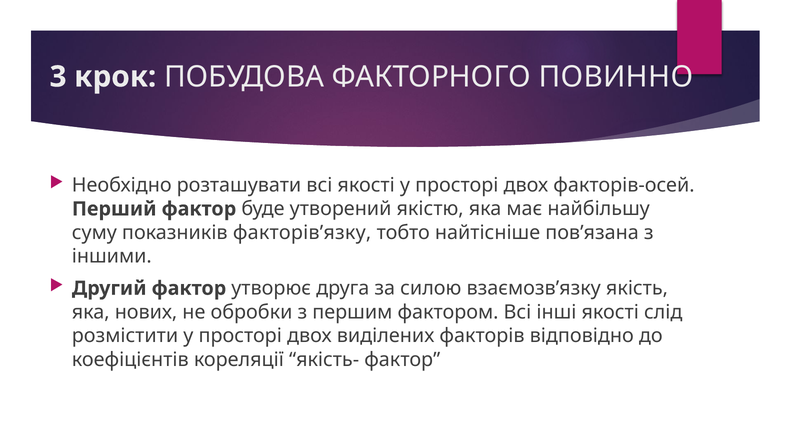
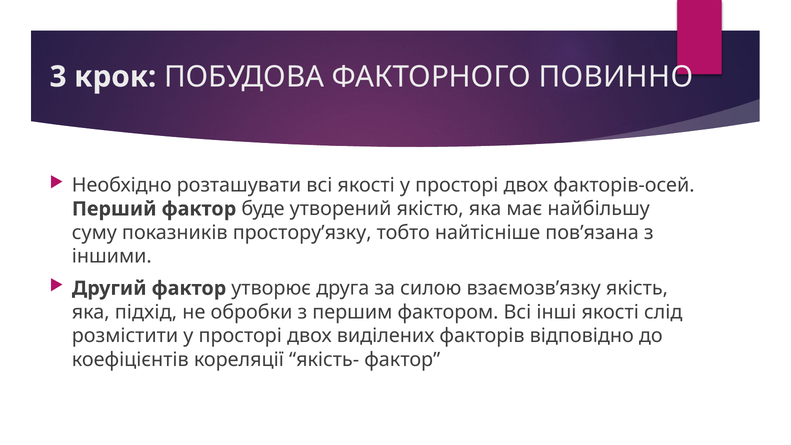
факторів’язку: факторів’язку -> простору’язку
нових: нових -> підхід
